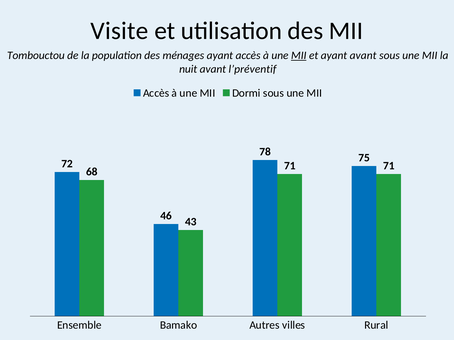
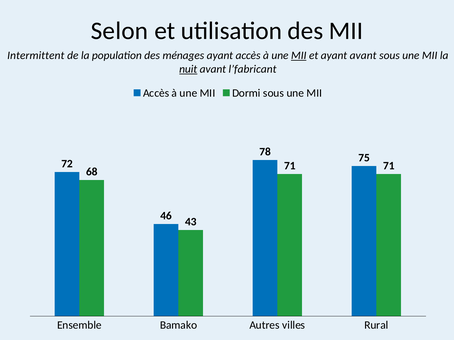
Visite: Visite -> Selon
Tombouctou: Tombouctou -> Intermittent
nuit underline: none -> present
l’préventif: l’préventif -> l’fabricant
